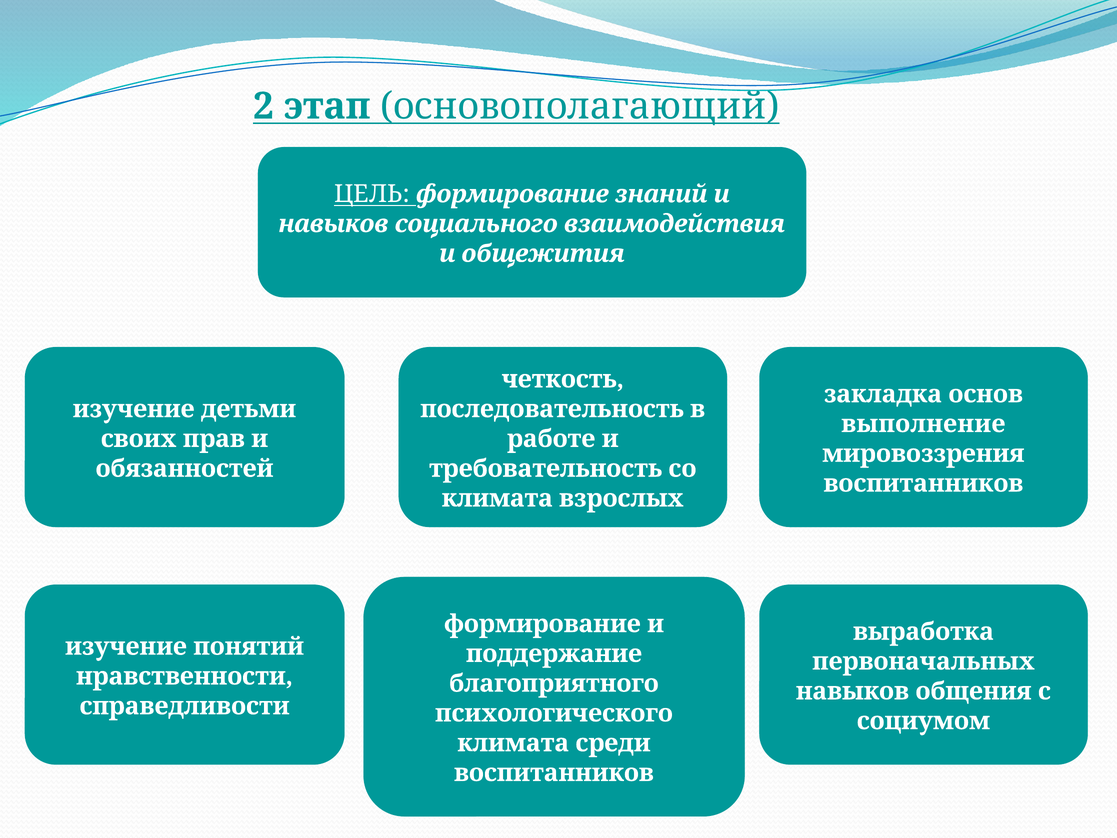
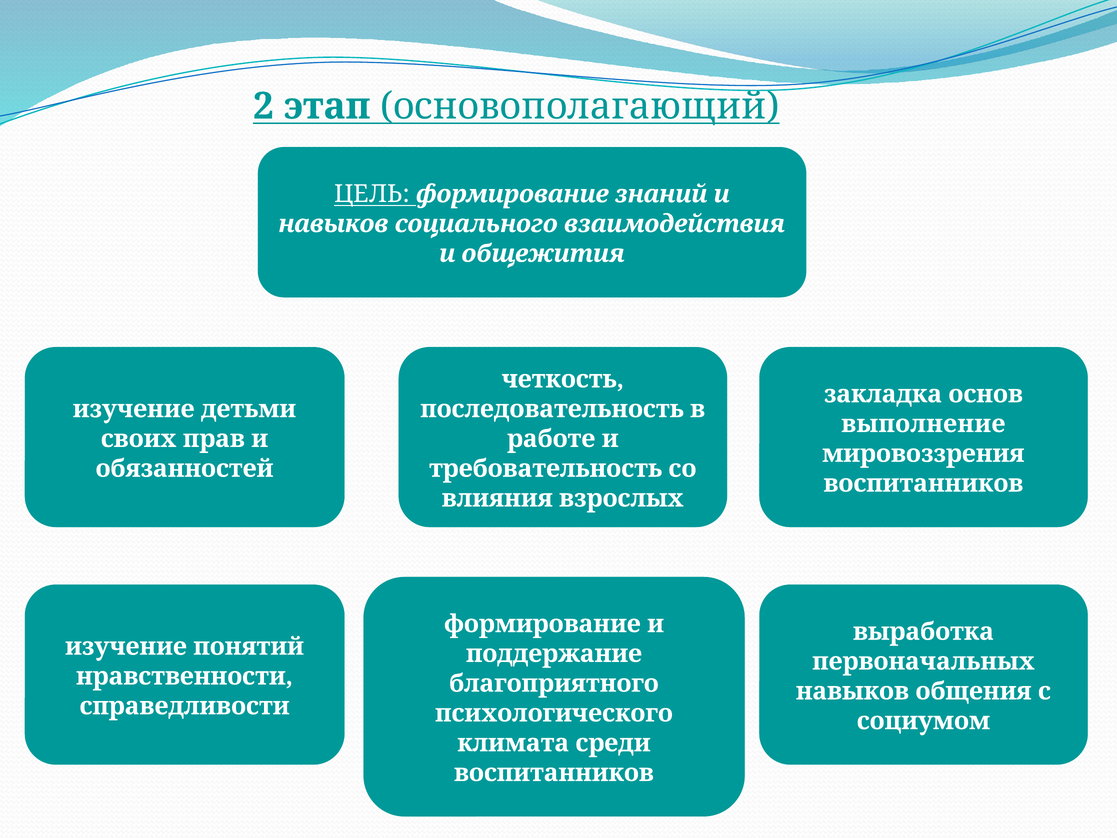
климата at (497, 498): климата -> влияния
